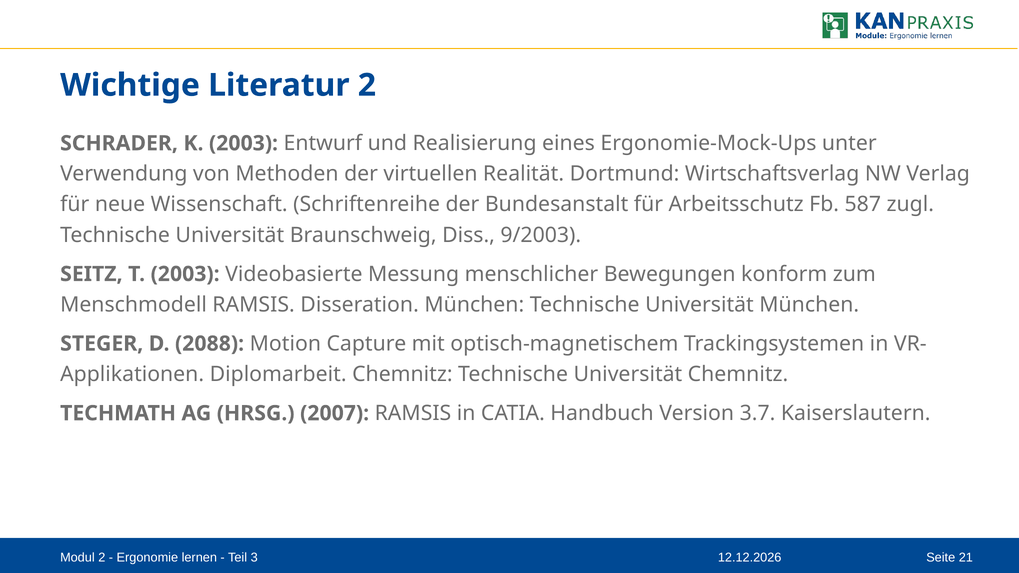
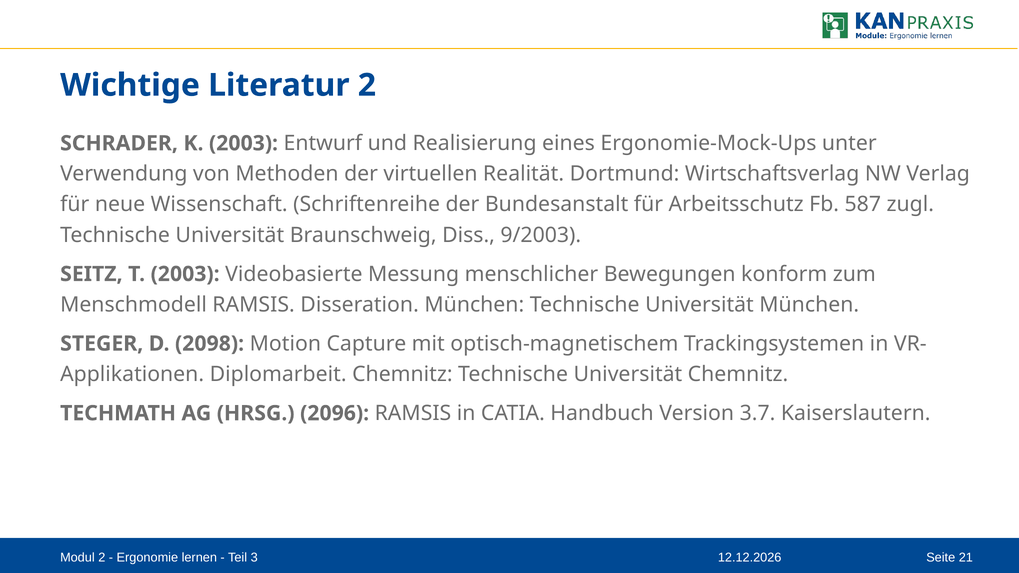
2088: 2088 -> 2098
2007: 2007 -> 2096
